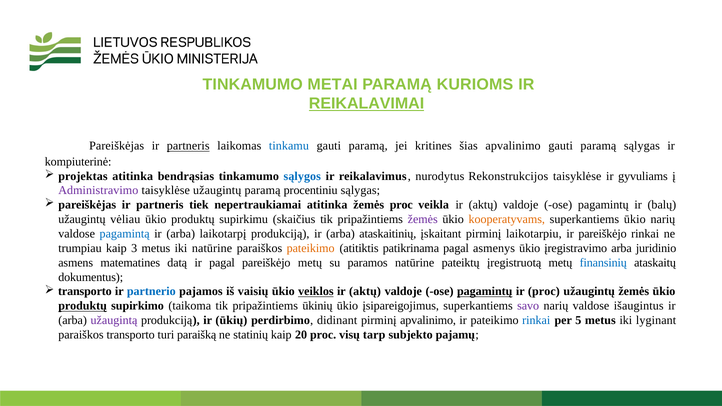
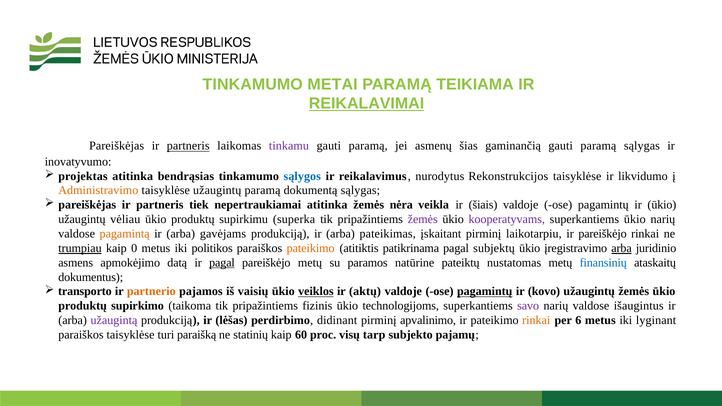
KURIOMS: KURIOMS -> TEIKIAMA
tinkamu colour: blue -> purple
kritines: kritines -> asmenų
šias apvalinimo: apvalinimo -> gaminančią
kompiuterinė: kompiuterinė -> inovatyvumo
gyvuliams: gyvuliams -> likvidumo
Administravimo colour: purple -> orange
procentiniu: procentiniu -> dokumentą
žemės proc: proc -> nėra
veikla ir aktų: aktų -> šiais
ir balų: balų -> ūkio
skaičius: skaičius -> superka
kooperatyvams colour: orange -> purple
pagamintą colour: blue -> orange
laikotarpį: laikotarpį -> gavėjams
ataskaitinių: ataskaitinių -> pateikimas
trumpiau underline: none -> present
3: 3 -> 0
iki natūrine: natūrine -> politikos
asmenys: asmenys -> subjektų
arba at (621, 248) underline: none -> present
matematines: matematines -> apmokėjimo
pagal at (222, 263) underline: none -> present
įregistruotą: įregistruotą -> nustatomas
partnerio colour: blue -> orange
ir proc: proc -> kovo
produktų at (83, 306) underline: present -> none
ūkinių: ūkinių -> fizinis
įsipareigojimus: įsipareigojimus -> technologijoms
ūkių: ūkių -> lėšas
rinkai at (536, 321) colour: blue -> orange
5: 5 -> 6
paraiškos transporto: transporto -> taisyklėse
20: 20 -> 60
